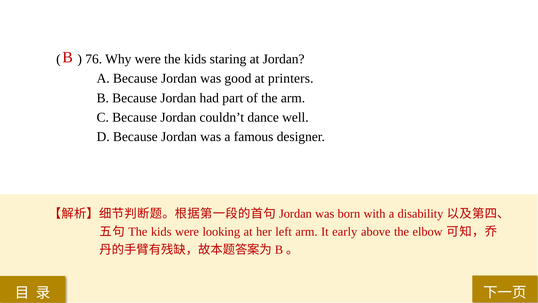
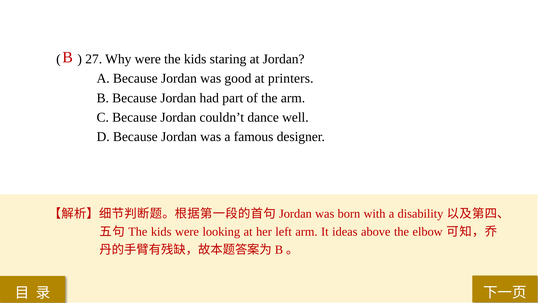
76: 76 -> 27
early: early -> ideas
